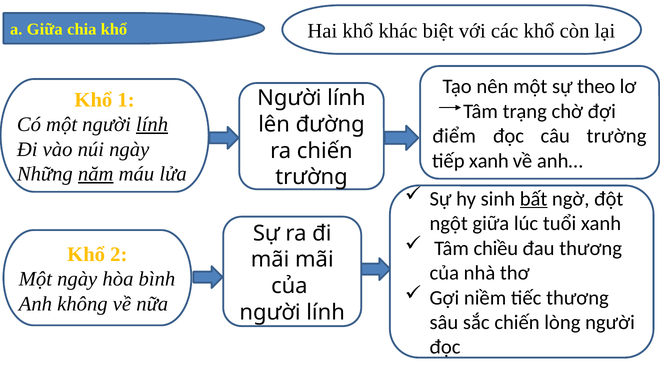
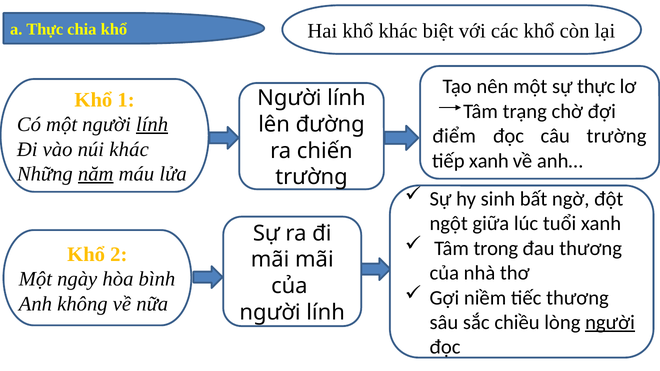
a Giữa: Giữa -> Thực
sự theo: theo -> thực
núi ngày: ngày -> khác
bất underline: present -> none
chiều: chiều -> trong
sắc chiến: chiến -> chiều
người at (610, 323) underline: none -> present
